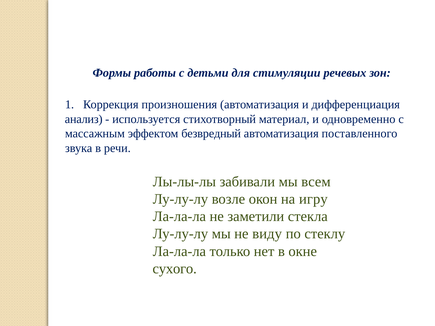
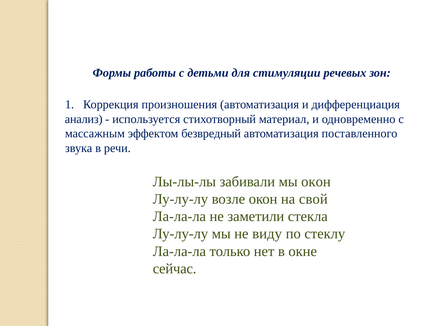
мы всем: всем -> окон
игру: игру -> свой
сухого: сухого -> сейчас
